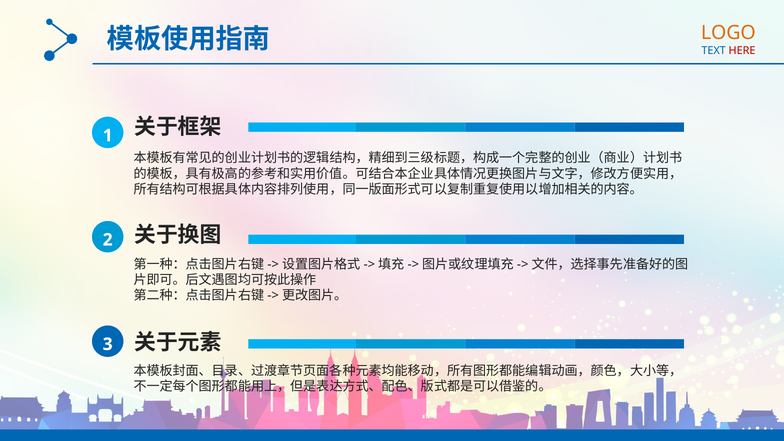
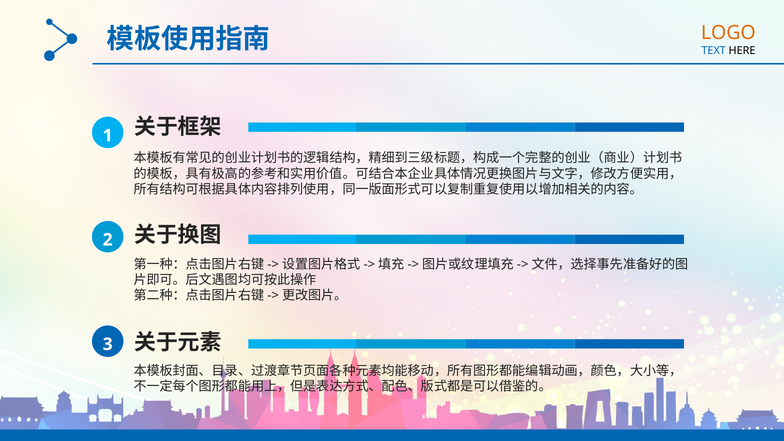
HERE colour: red -> black
